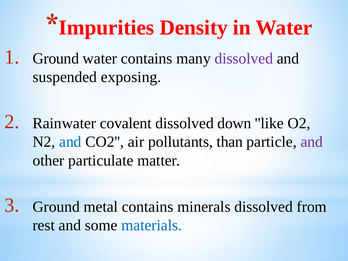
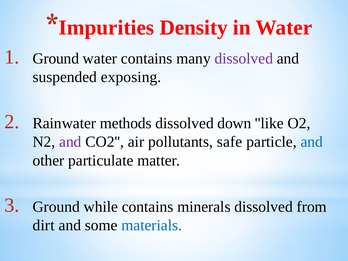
covalent: covalent -> methods
and at (70, 142) colour: blue -> purple
than: than -> safe
and at (312, 142) colour: purple -> blue
metal: metal -> while
rest: rest -> dirt
